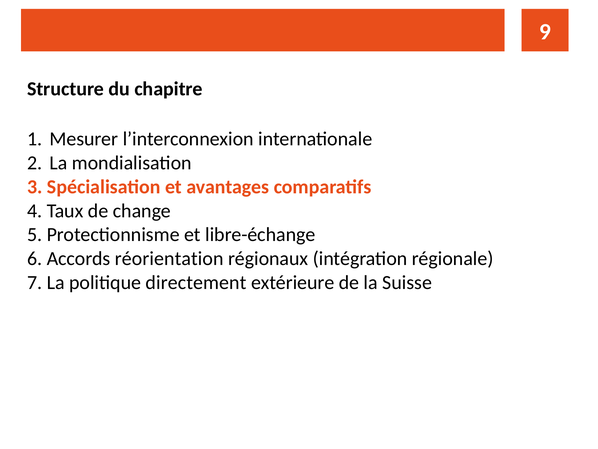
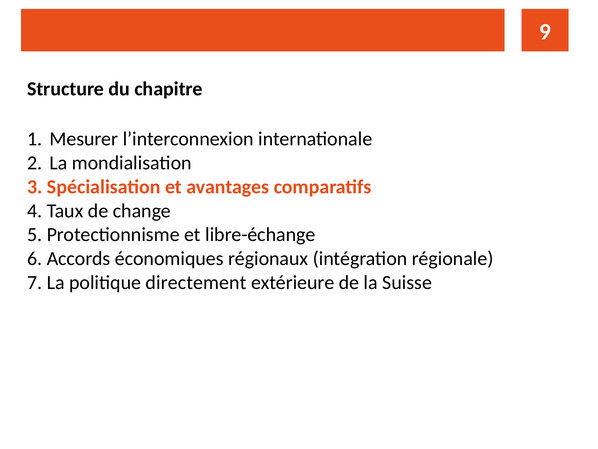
réorientation: réorientation -> économiques
